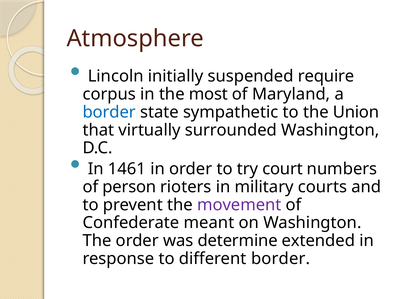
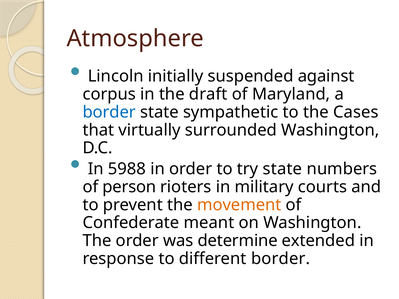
require: require -> against
most: most -> draft
Union: Union -> Cases
1461: 1461 -> 5988
try court: court -> state
movement colour: purple -> orange
